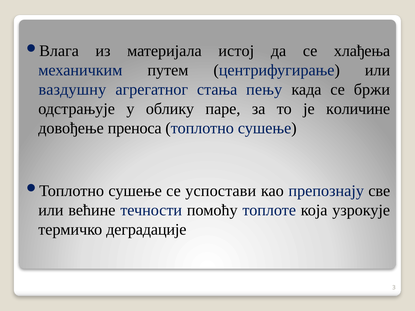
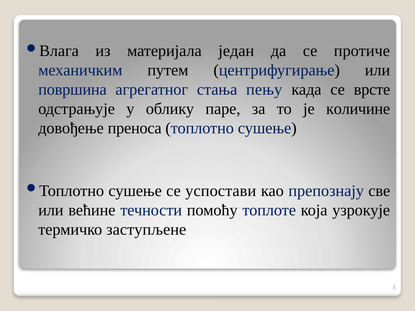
истој: истој -> један
хлађења: хлађења -> протиче
ваздушну: ваздушну -> површина
бржи: бржи -> врсте
деградације: деградације -> заступљене
